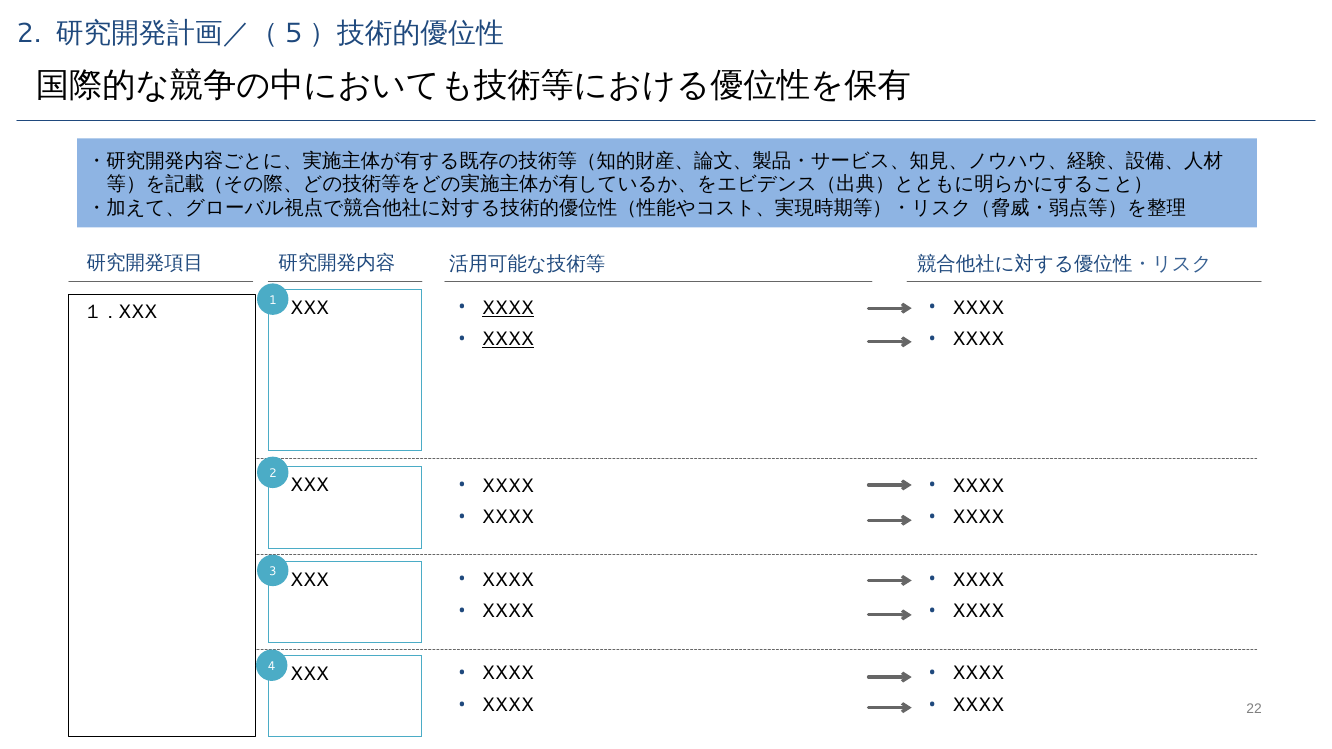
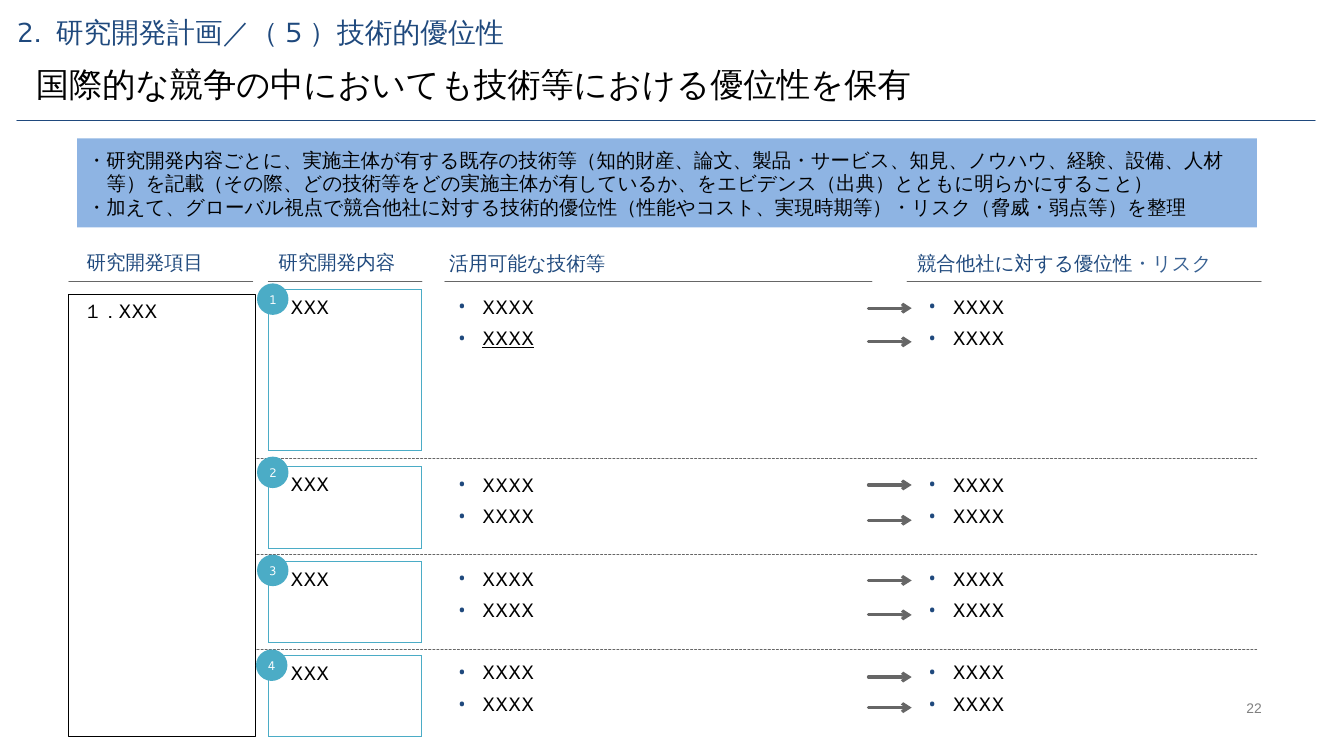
XXXX at (508, 308) underline: present -> none
